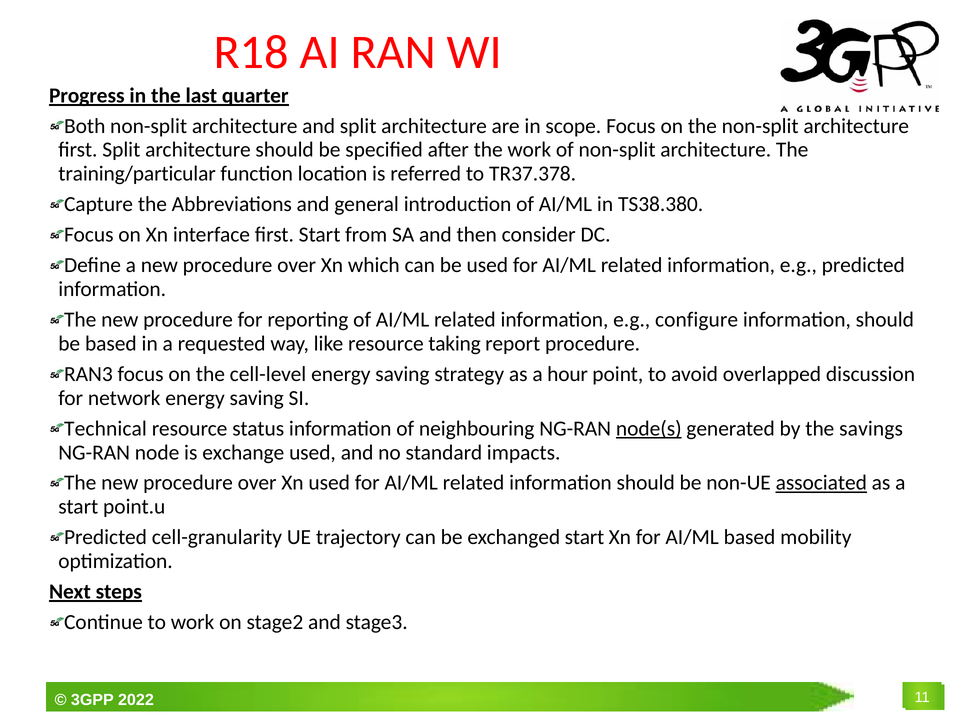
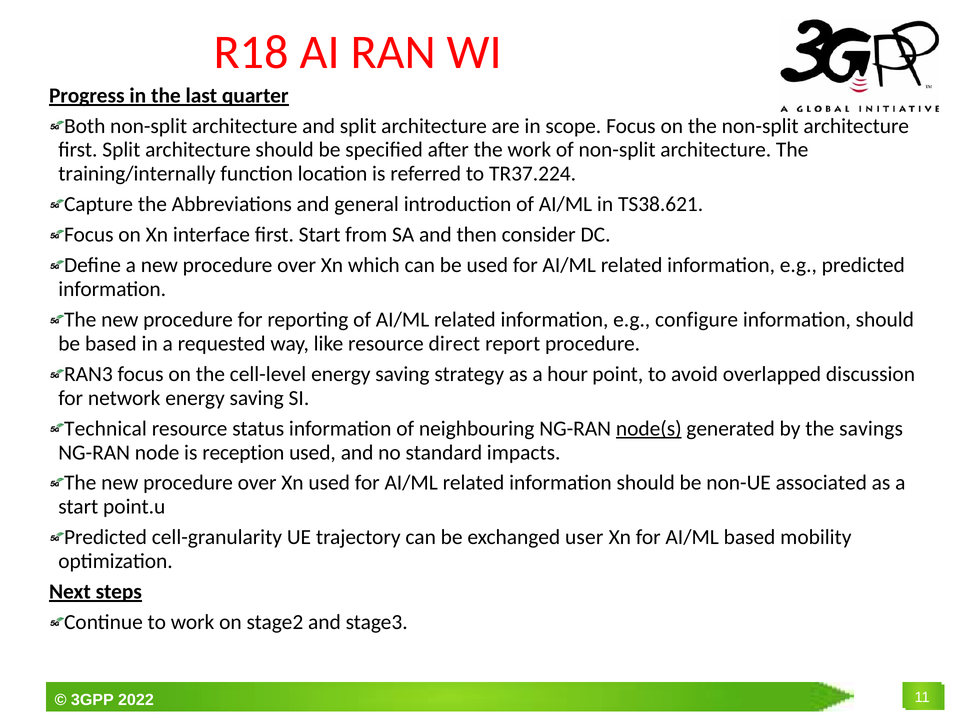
training/particular: training/particular -> training/internally
TR37.378: TR37.378 -> TR37.224
TS38.380: TS38.380 -> TS38.621
taking: taking -> direct
exchange: exchange -> reception
associated underline: present -> none
exchanged start: start -> user
